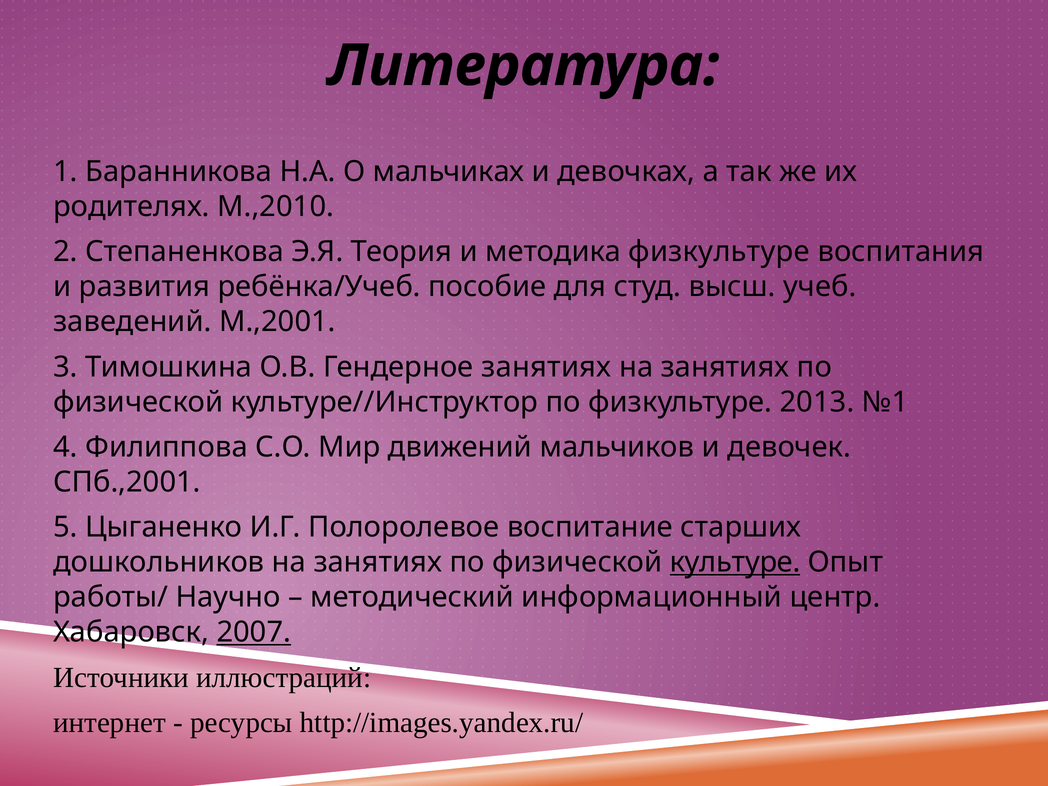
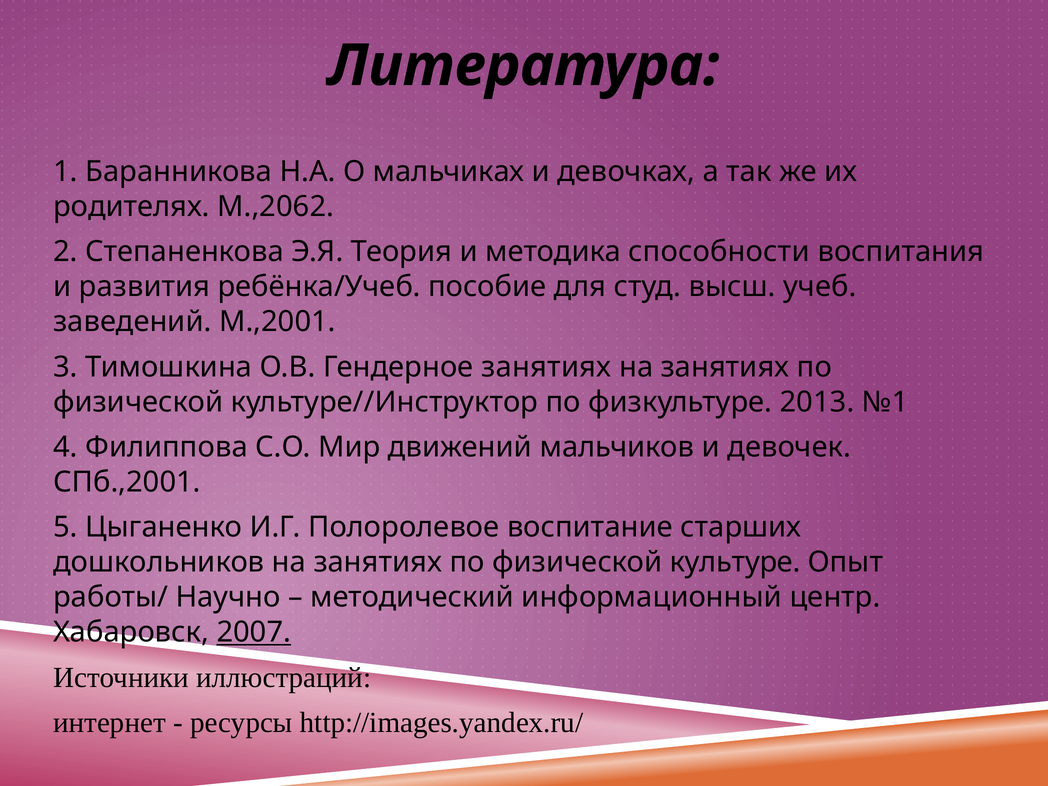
М.,2010: М.,2010 -> М.,2062
методика физкультуре: физкультуре -> способности
культуре underline: present -> none
